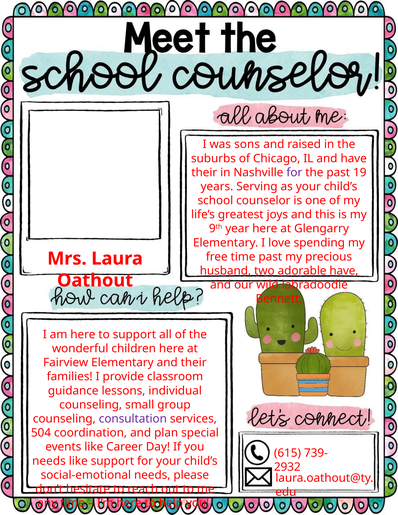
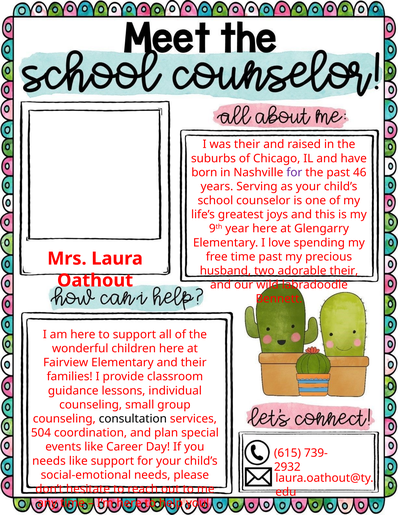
was sons: sons -> their
their at (204, 172): their -> born
19: 19 -> 46
adorable have: have -> their
consultation colour: purple -> black
